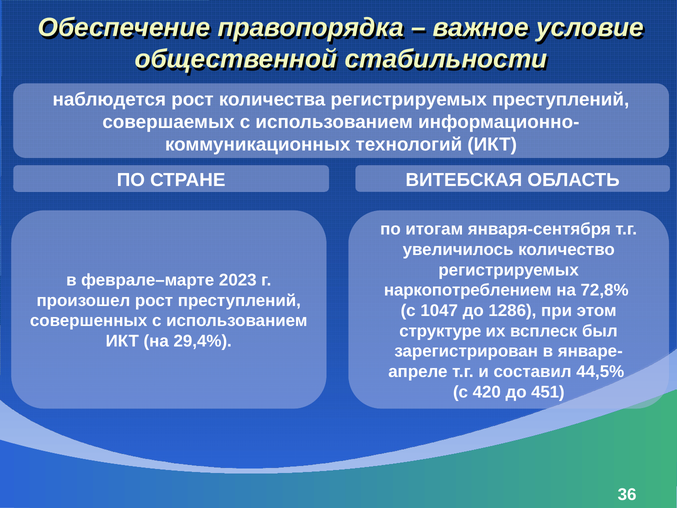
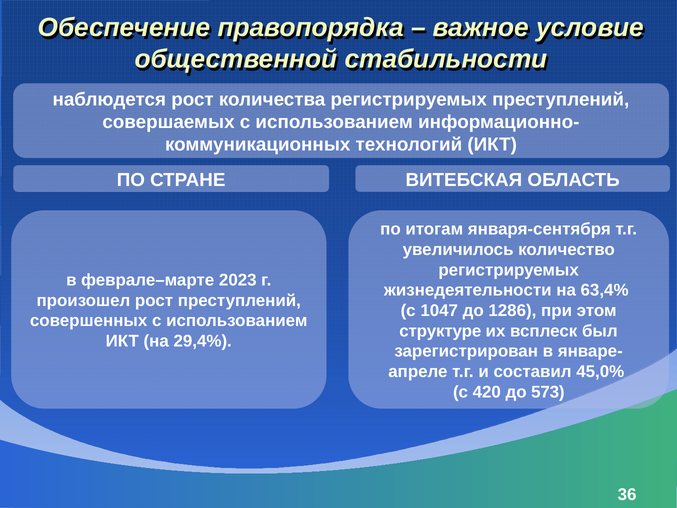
наркопотреблением: наркопотреблением -> жизнедеятельности
72,8%: 72,8% -> 63,4%
44,5%: 44,5% -> 45,0%
451: 451 -> 573
